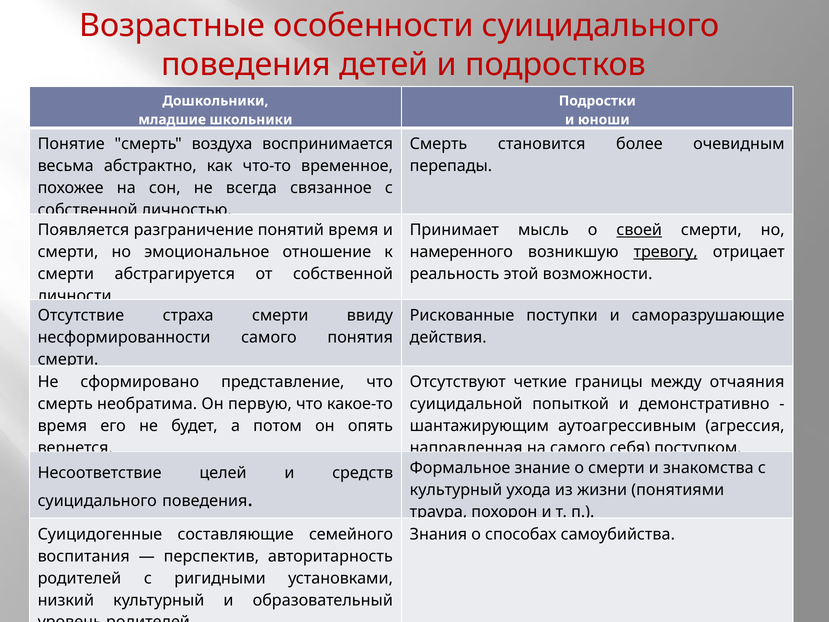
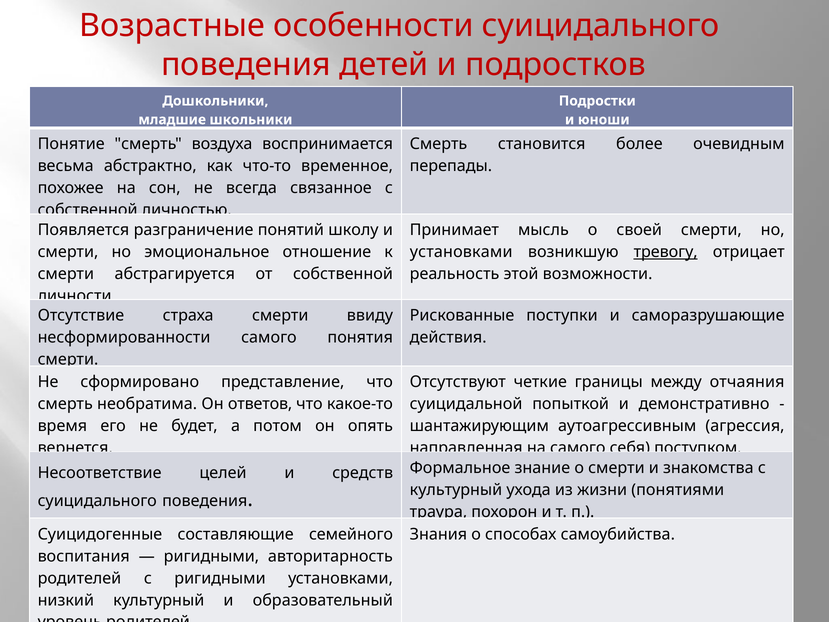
понятий время: время -> школу
своей underline: present -> none
намеренного at (461, 252): намеренного -> установками
первую: первую -> ответов
перспектив at (211, 556): перспектив -> ригидными
